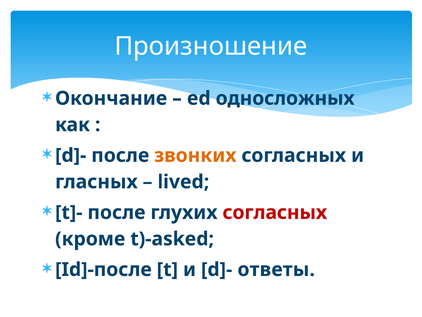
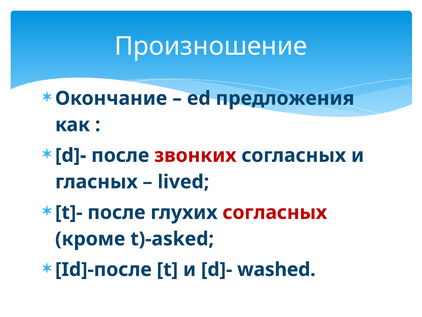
односложных: односложных -> предложения
звонких colour: orange -> red
ответы: ответы -> washed
